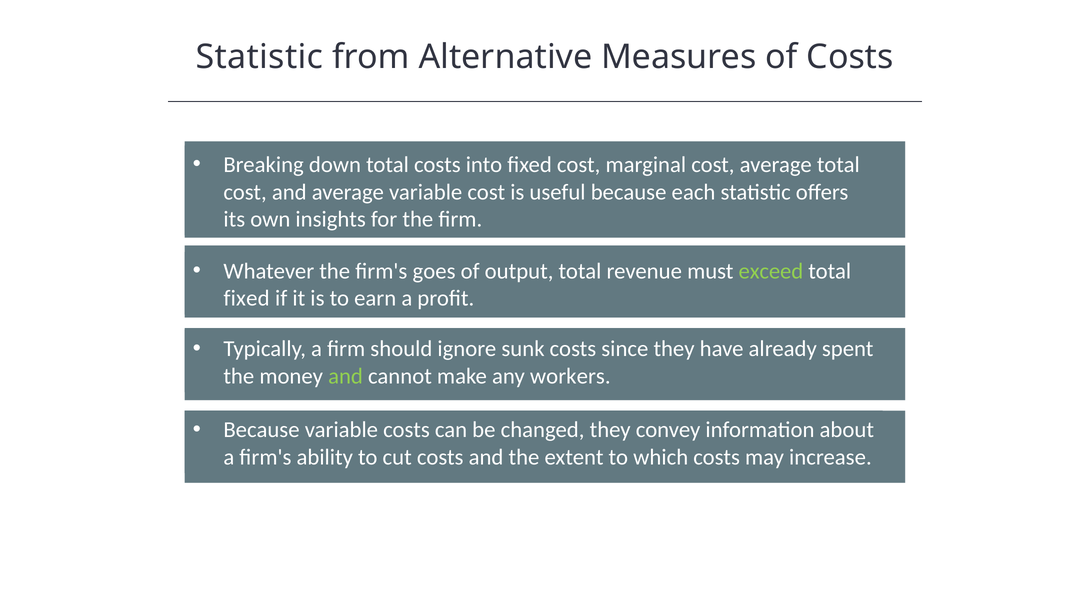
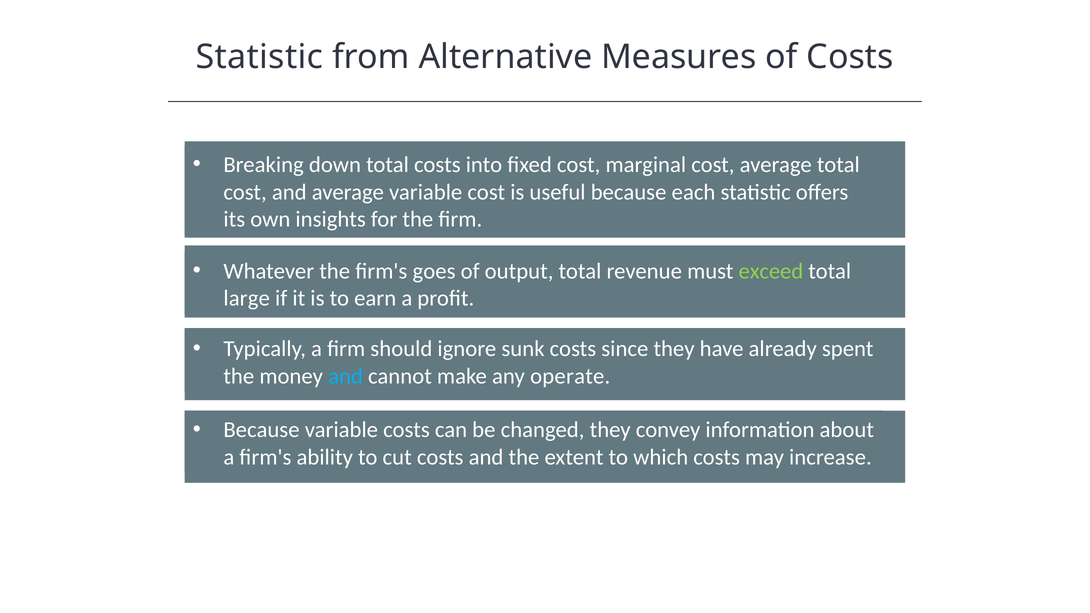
fixed at (247, 298): fixed -> large
and at (345, 376) colour: light green -> light blue
workers: workers -> operate
